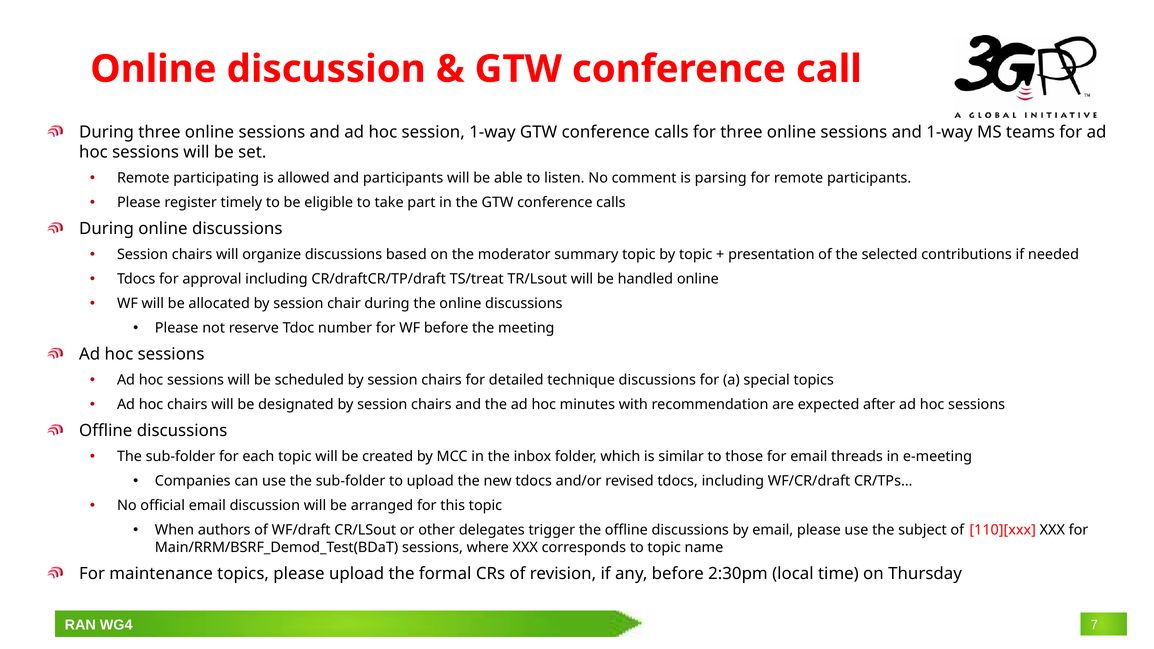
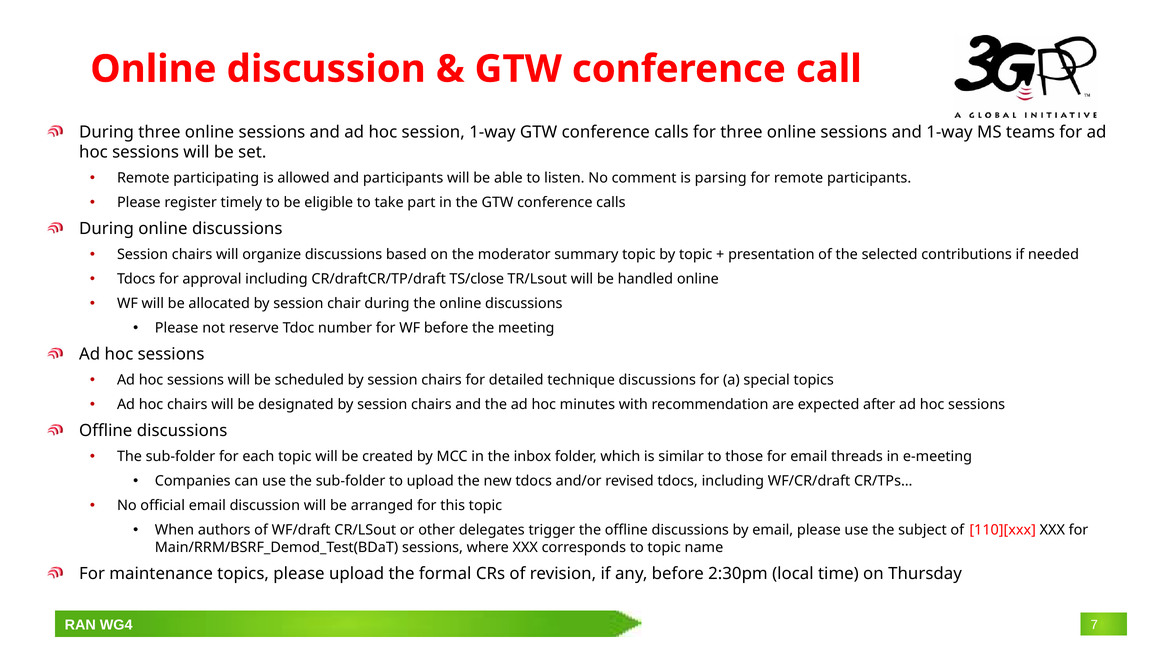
TS/treat: TS/treat -> TS/close
